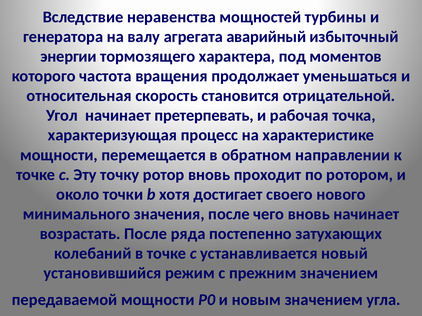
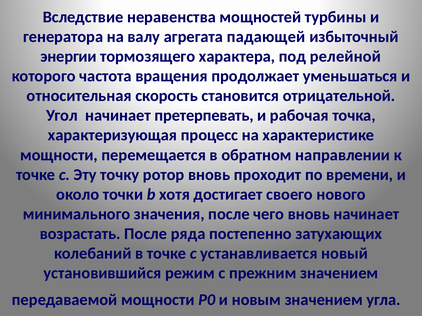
аварийный: аварийный -> падающей
моментов: моментов -> релейной
ротором: ротором -> времени
